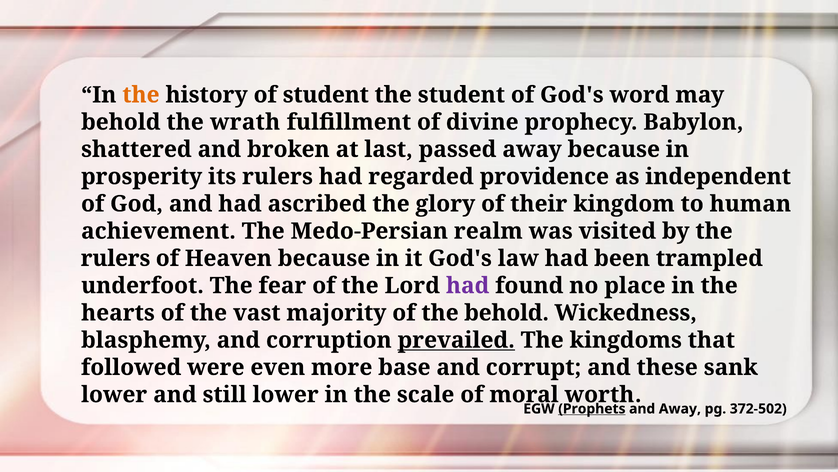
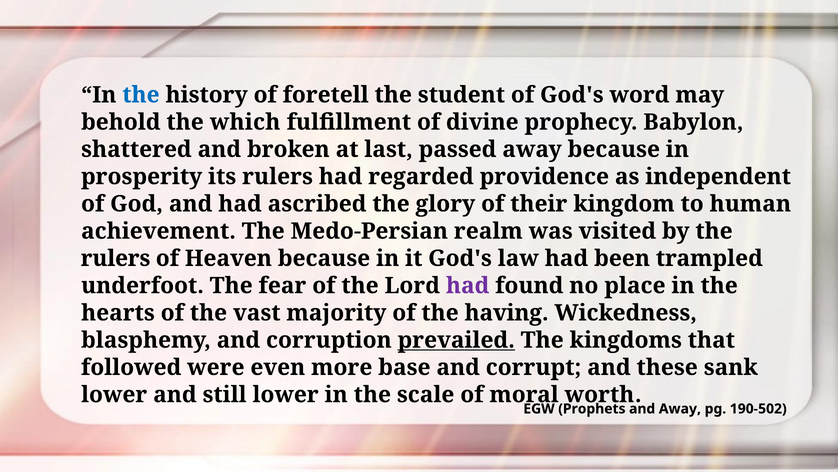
the at (141, 95) colour: orange -> blue
of student: student -> foretell
wrath: wrath -> which
the behold: behold -> having
Prophets underline: present -> none
372-502: 372-502 -> 190-502
